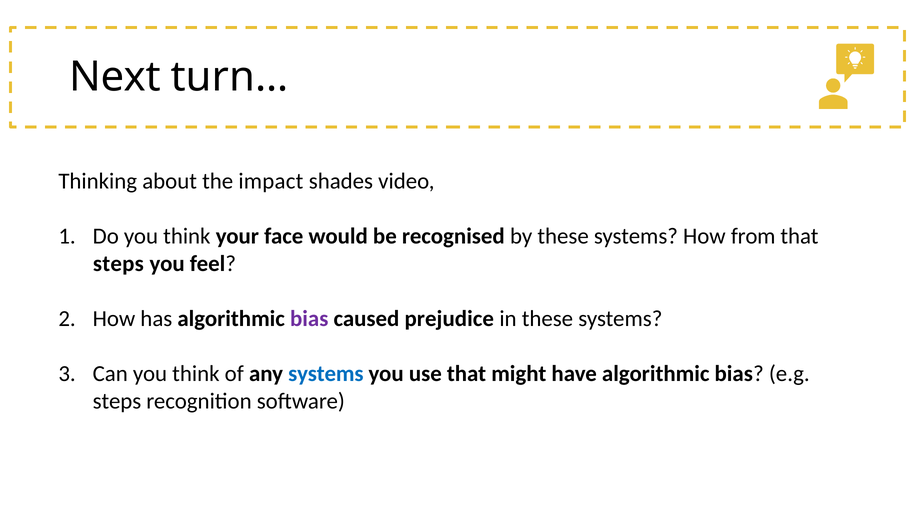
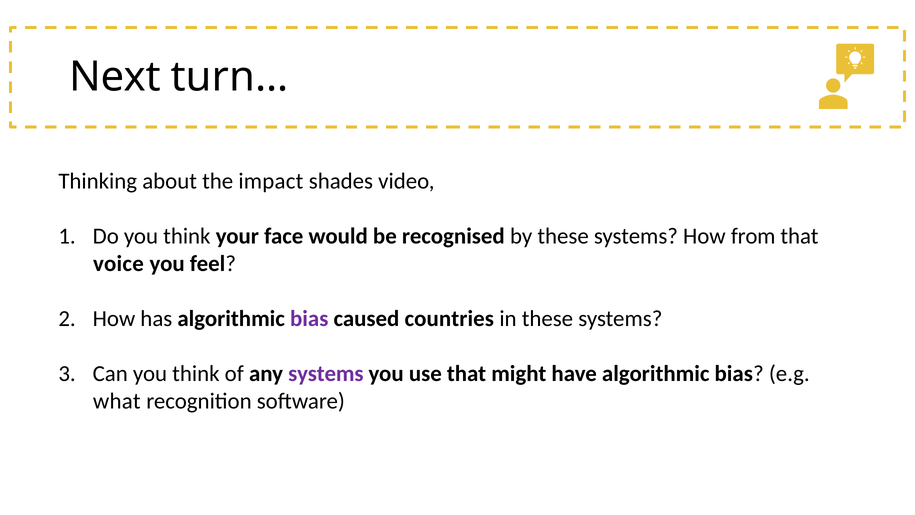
steps at (118, 263): steps -> voice
prejudice: prejudice -> countries
systems at (326, 373) colour: blue -> purple
steps at (117, 401): steps -> what
